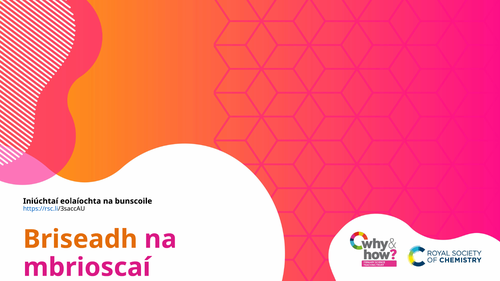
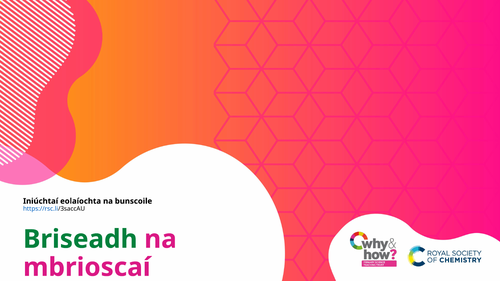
Briseadh colour: orange -> green
